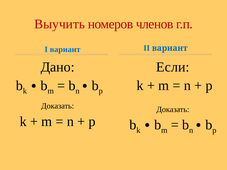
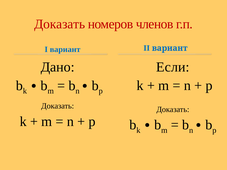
Выучить at (60, 24): Выучить -> Доказать
